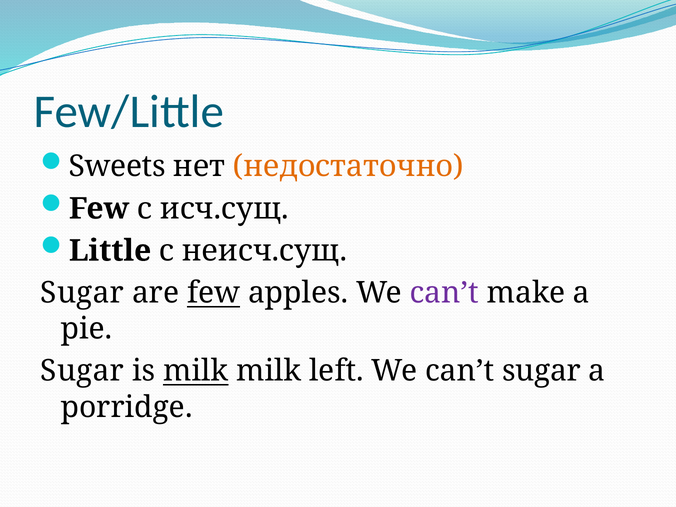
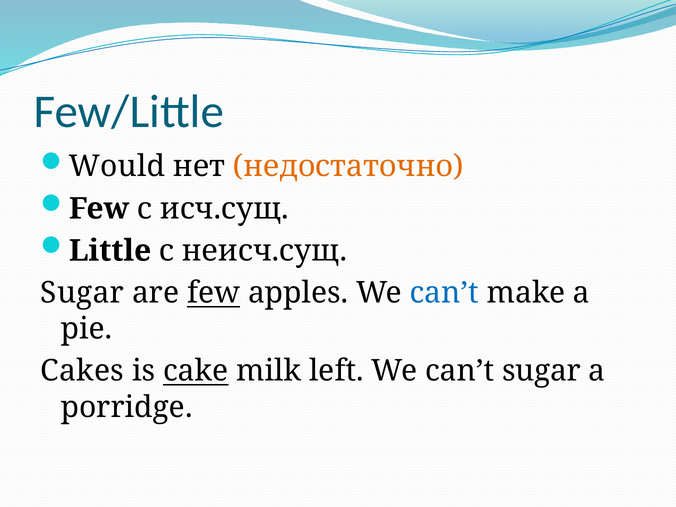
Sweets: Sweets -> Would
can’t at (444, 293) colour: purple -> blue
Sugar at (82, 371): Sugar -> Cakes
is milk: milk -> cake
